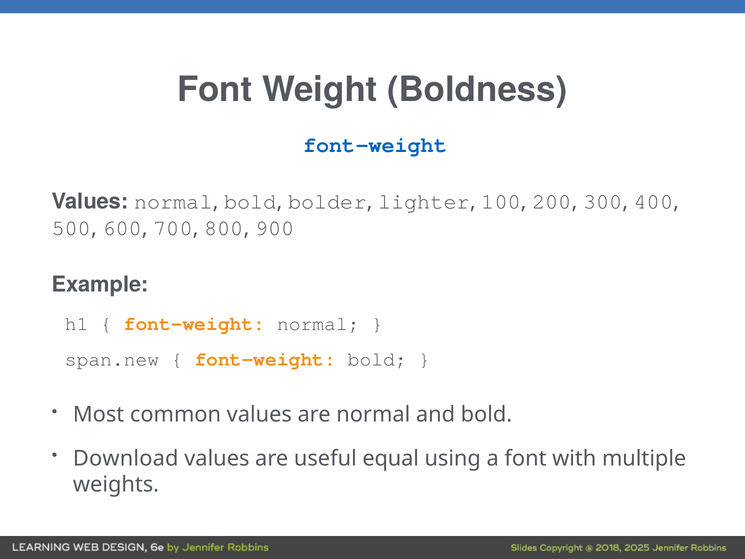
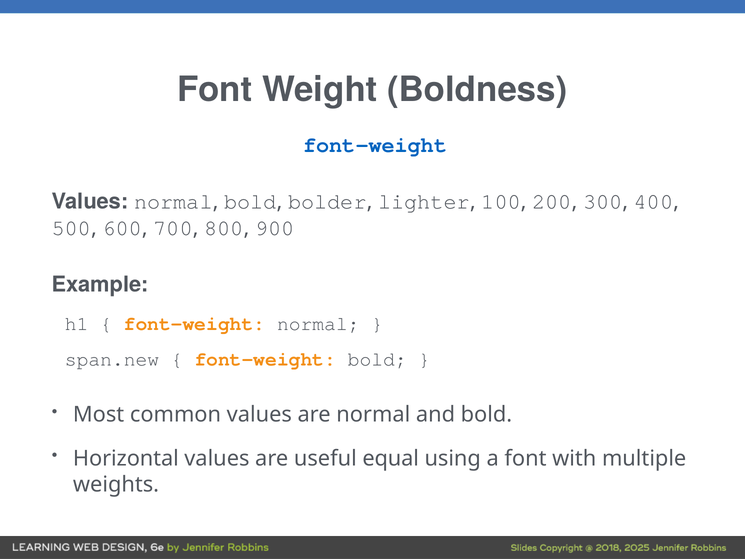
Download: Download -> Horizontal
